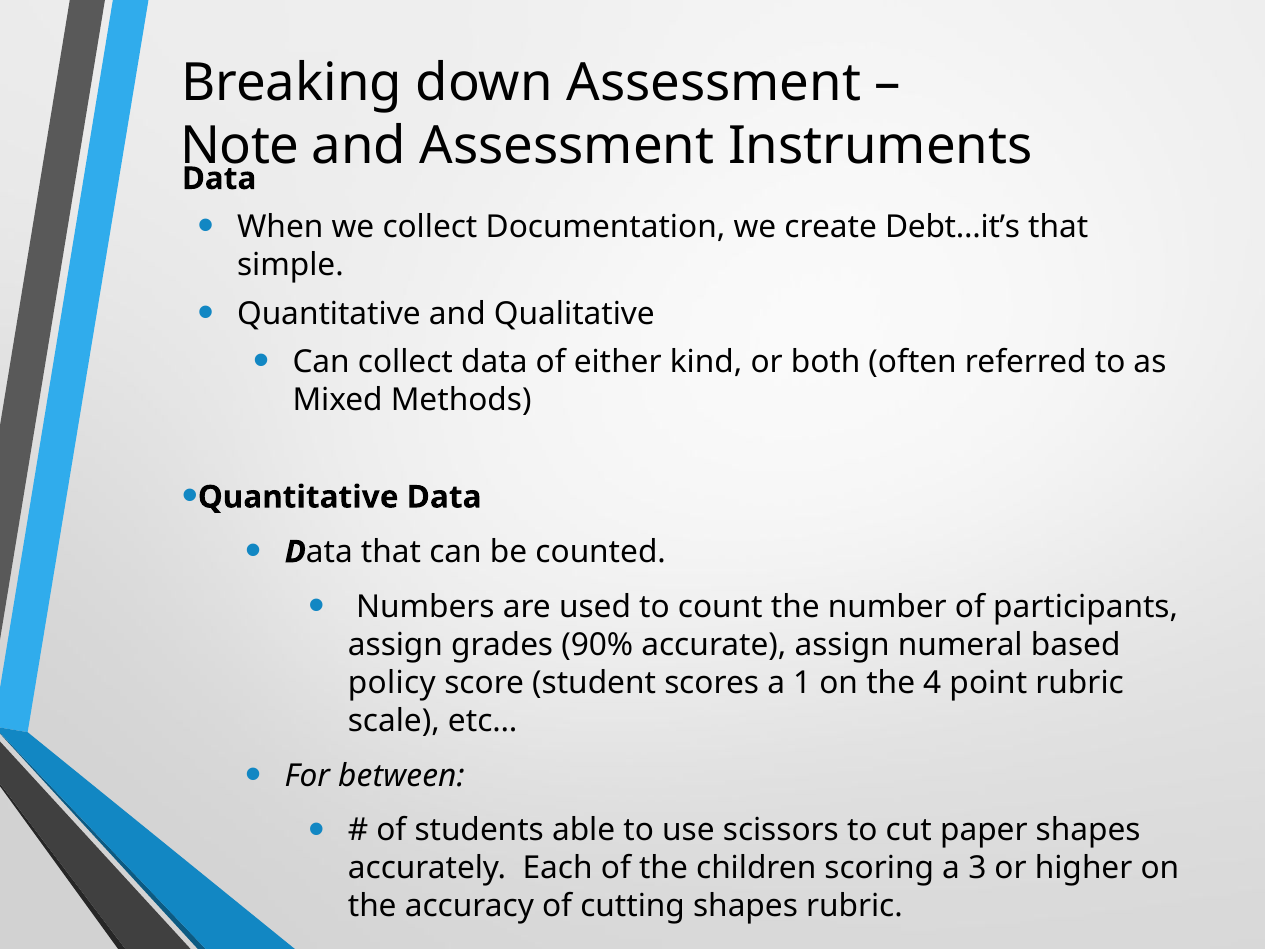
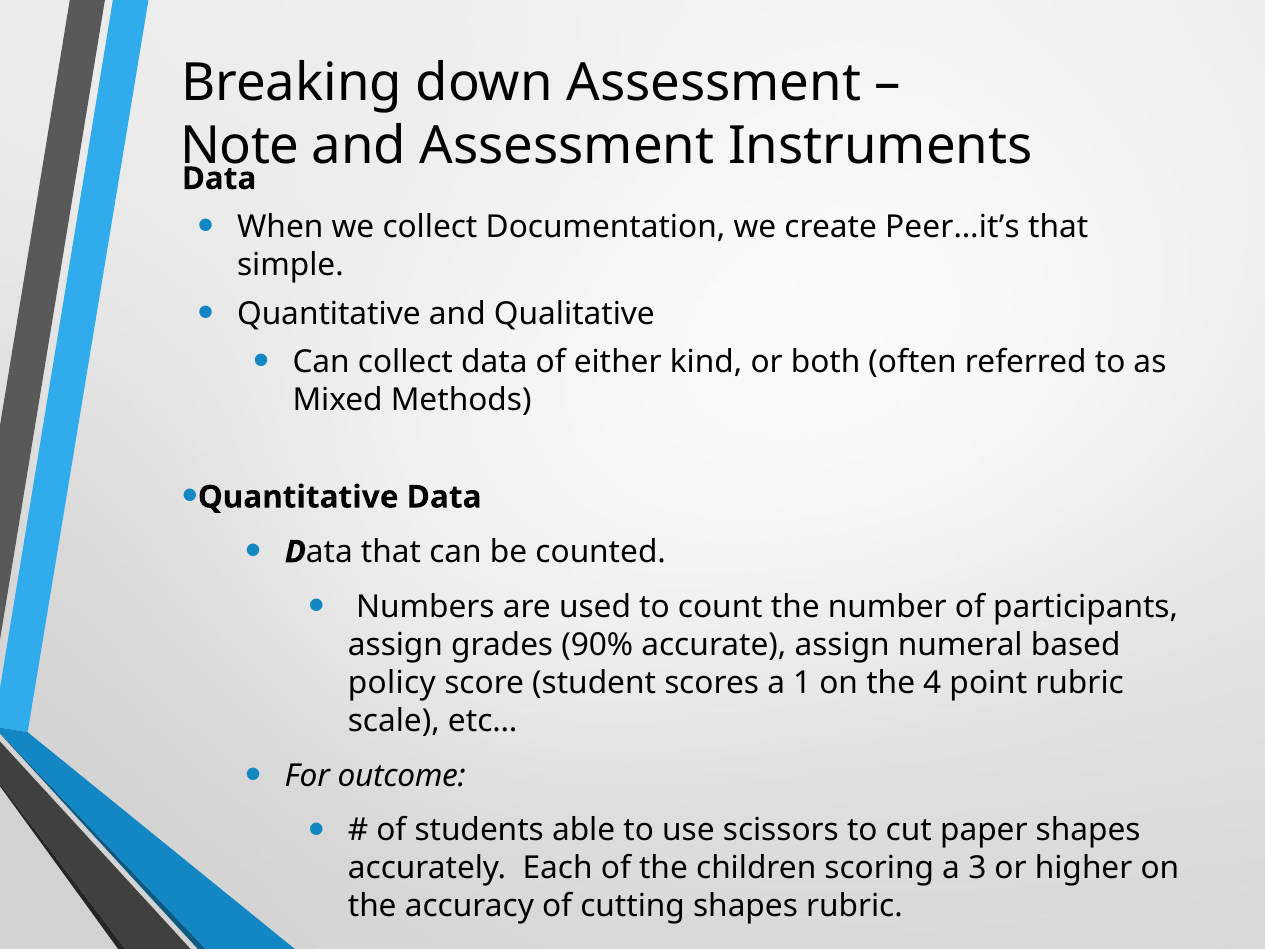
Debt…it’s: Debt…it’s -> Peer…it’s
between: between -> outcome
